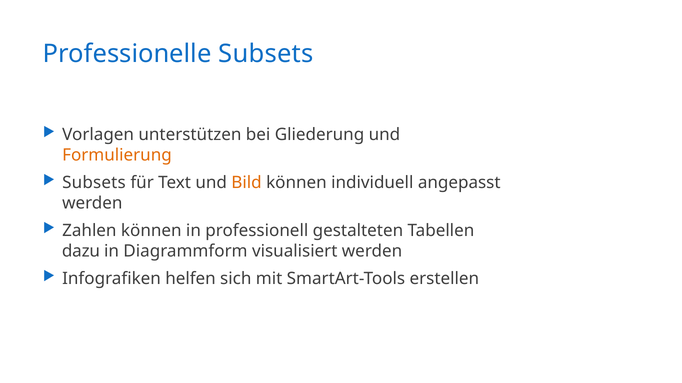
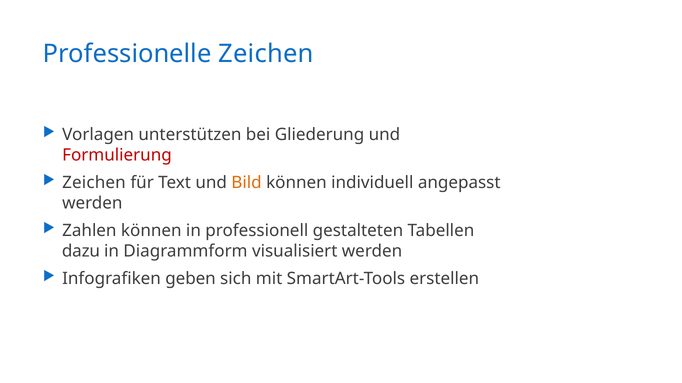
Professionelle Subsets: Subsets -> Zeichen
Formulierung colour: orange -> red
Subsets at (94, 183): Subsets -> Zeichen
helfen: helfen -> geben
